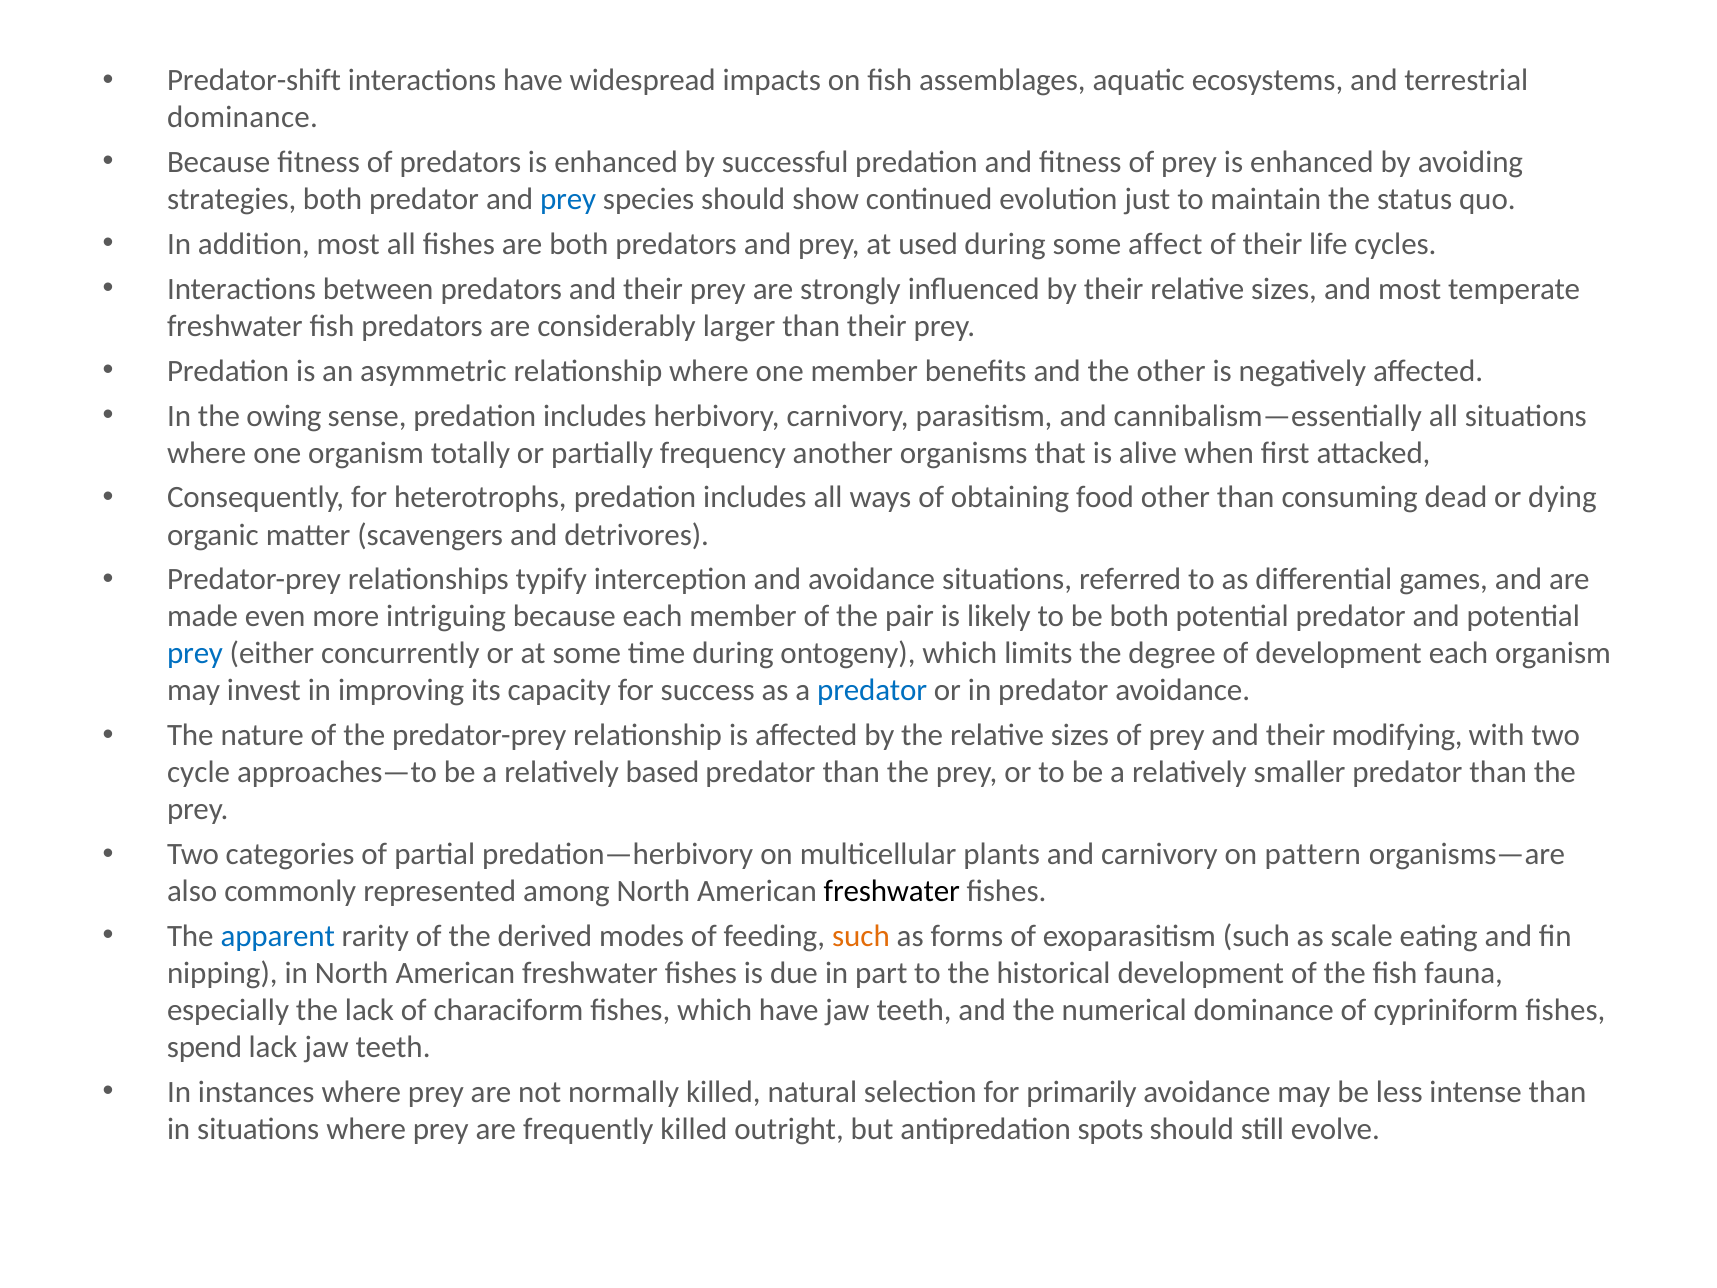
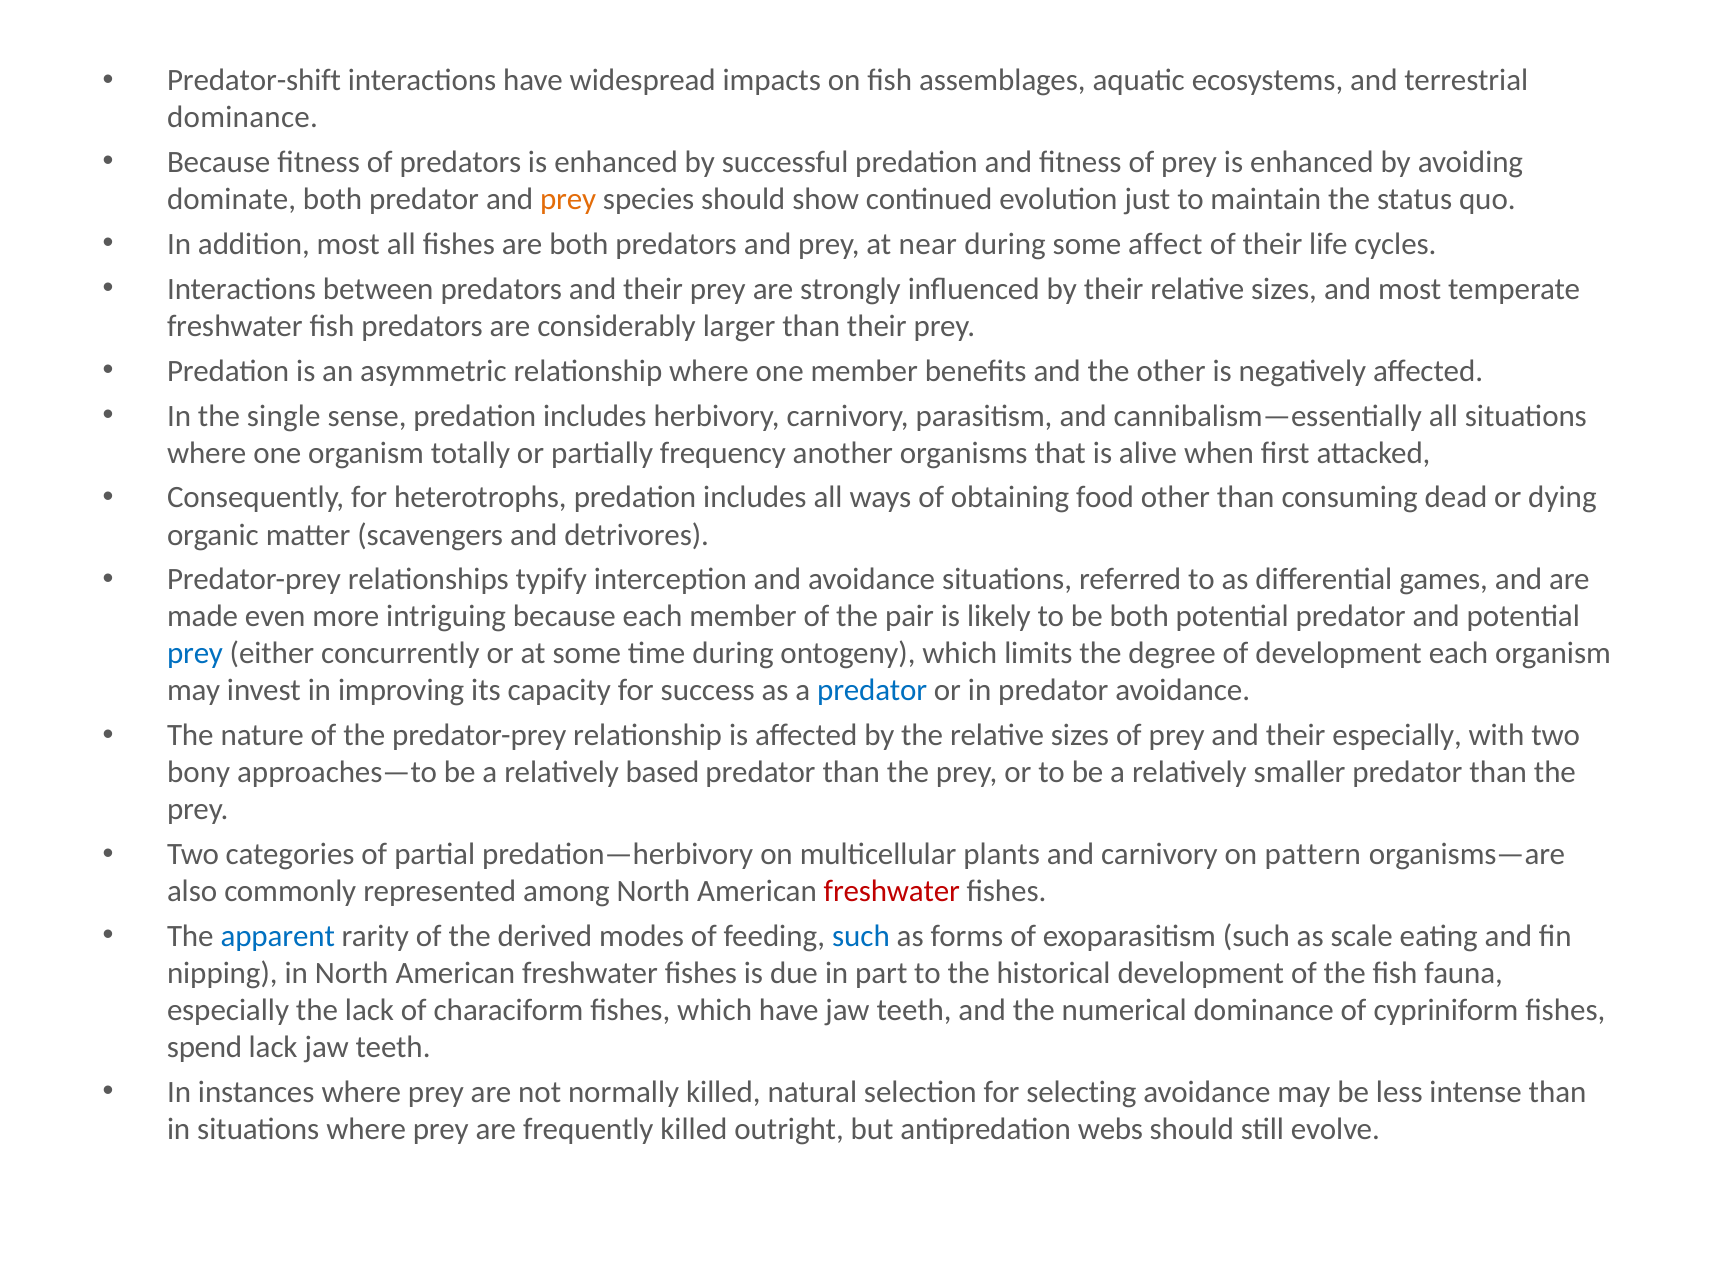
strategies: strategies -> dominate
prey at (568, 199) colour: blue -> orange
used: used -> near
owing: owing -> single
their modifying: modifying -> especially
cycle: cycle -> bony
freshwater at (892, 891) colour: black -> red
such at (861, 936) colour: orange -> blue
primarily: primarily -> selecting
spots: spots -> webs
